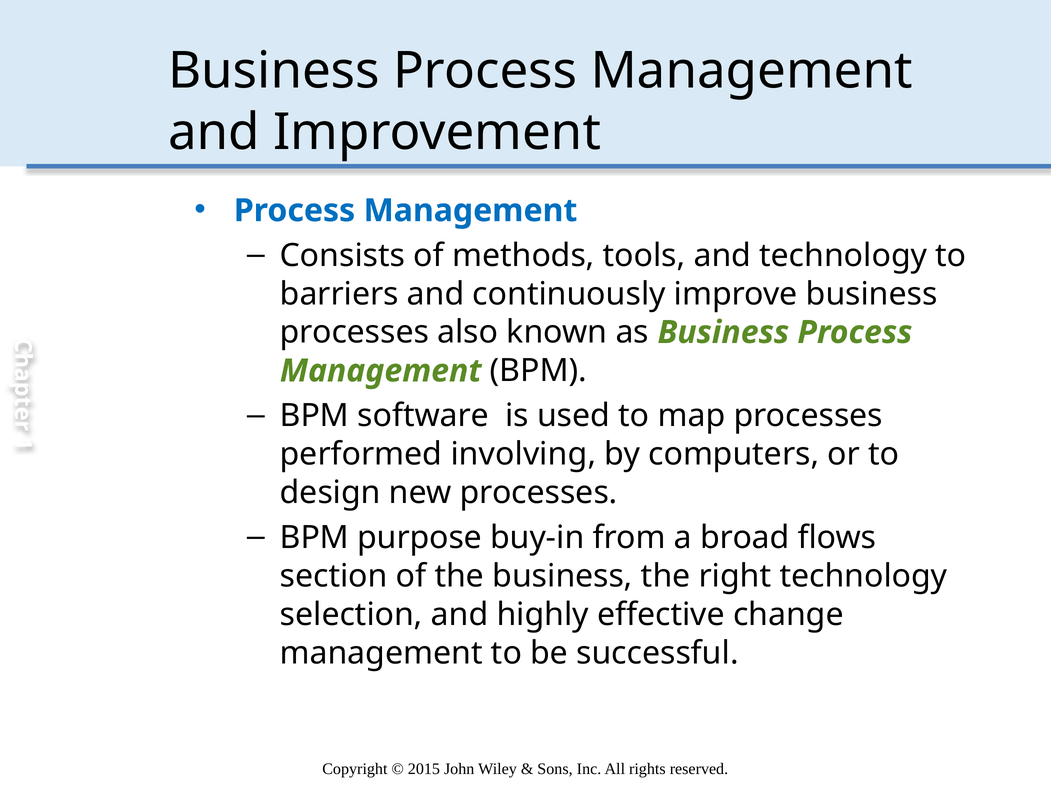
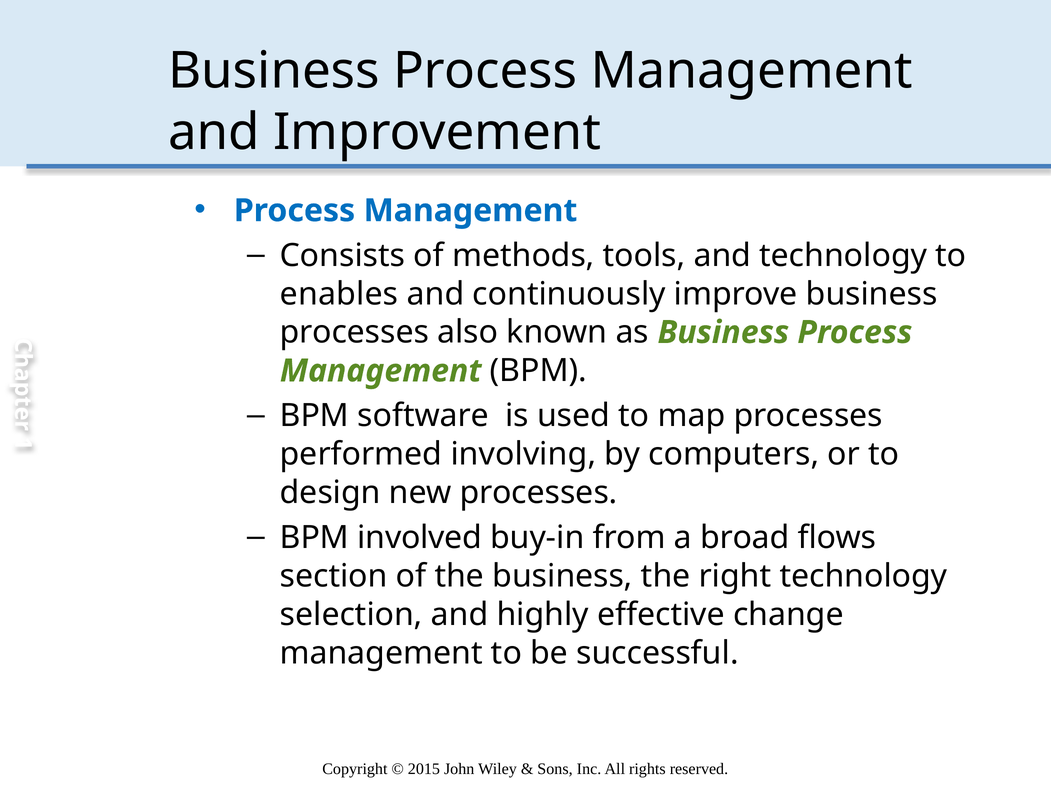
barriers: barriers -> enables
purpose: purpose -> involved
